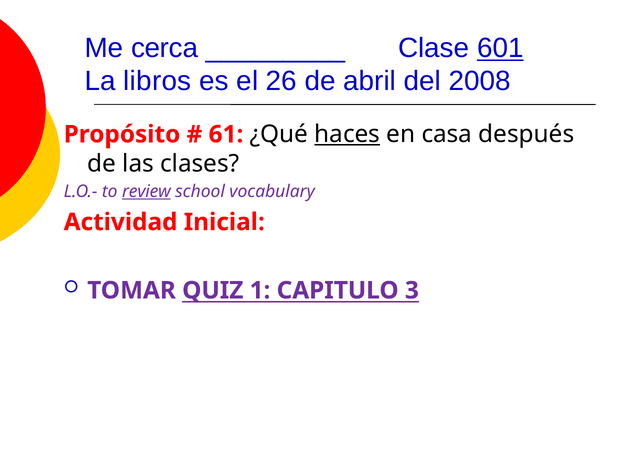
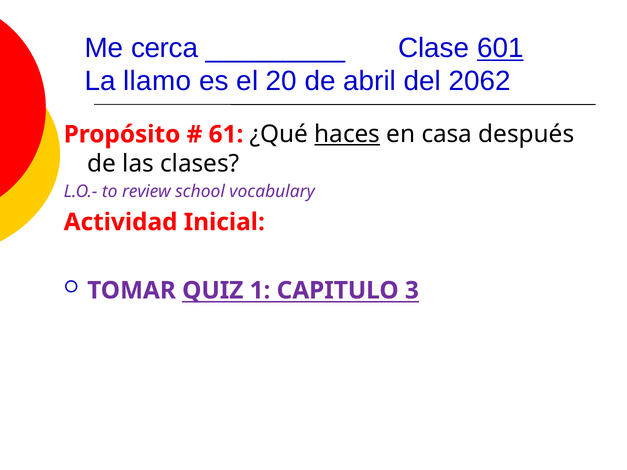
libros: libros -> llamo
26: 26 -> 20
2008: 2008 -> 2062
review underline: present -> none
